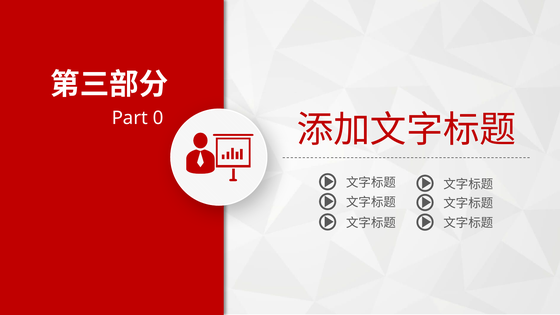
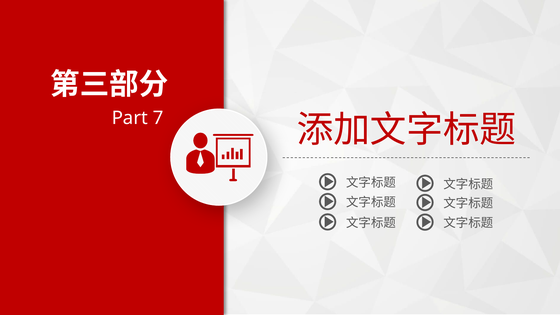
0: 0 -> 7
